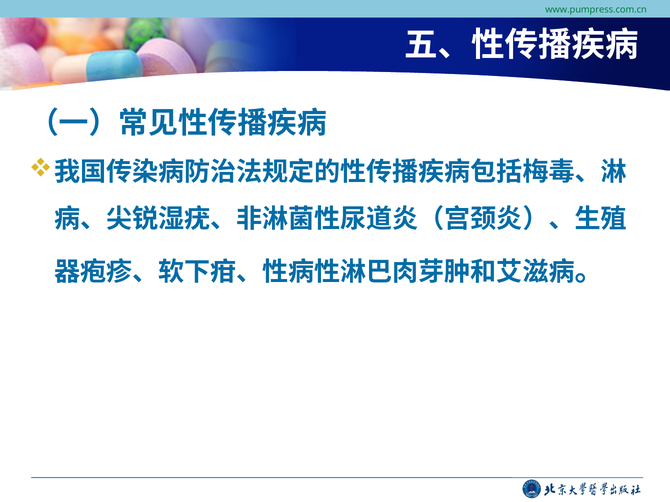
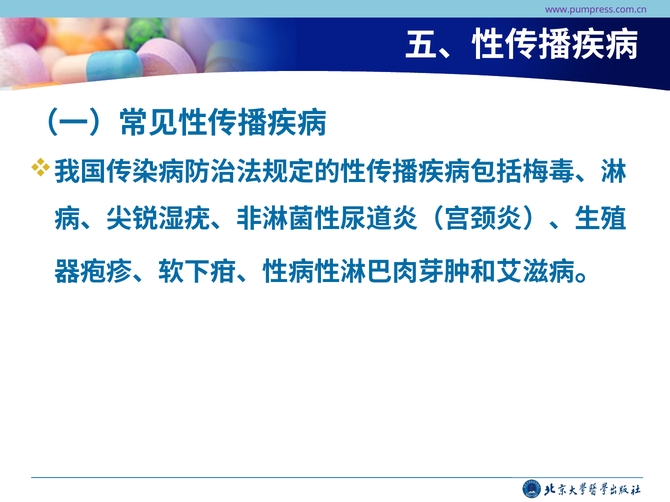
www.pumpress.com.cn colour: green -> purple
